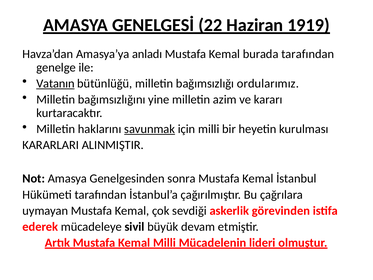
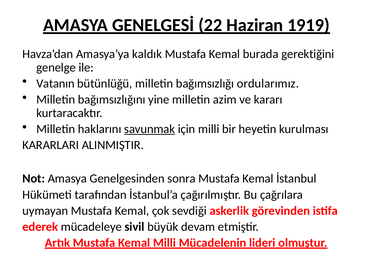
anladı: anladı -> kaldık
burada tarafından: tarafından -> gerektiğini
Vatanın underline: present -> none
